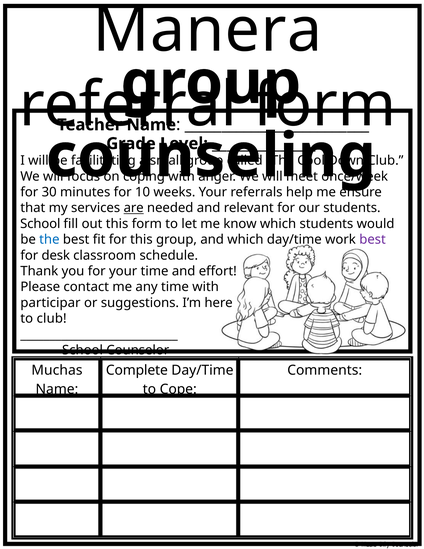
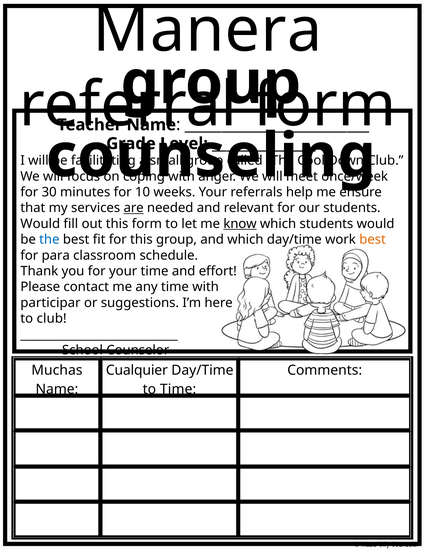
School at (40, 224): School -> Would
know underline: none -> present
best at (373, 239) colour: purple -> orange
desk: desk -> para
Complete: Complete -> Cualquier
to Cope: Cope -> Time
